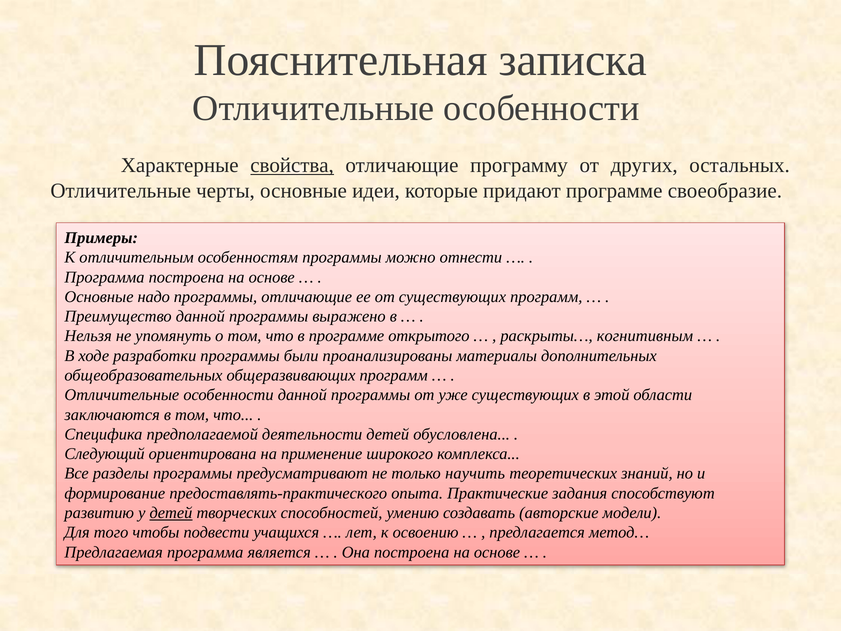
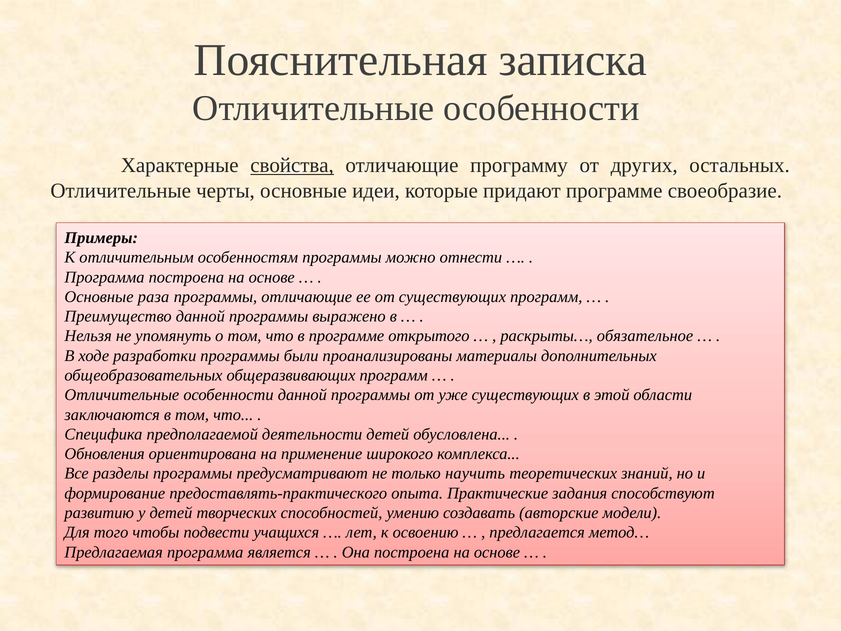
надо: надо -> раза
когнитивным: когнитивным -> обязательное
Следующий: Следующий -> Обновления
детей at (171, 513) underline: present -> none
